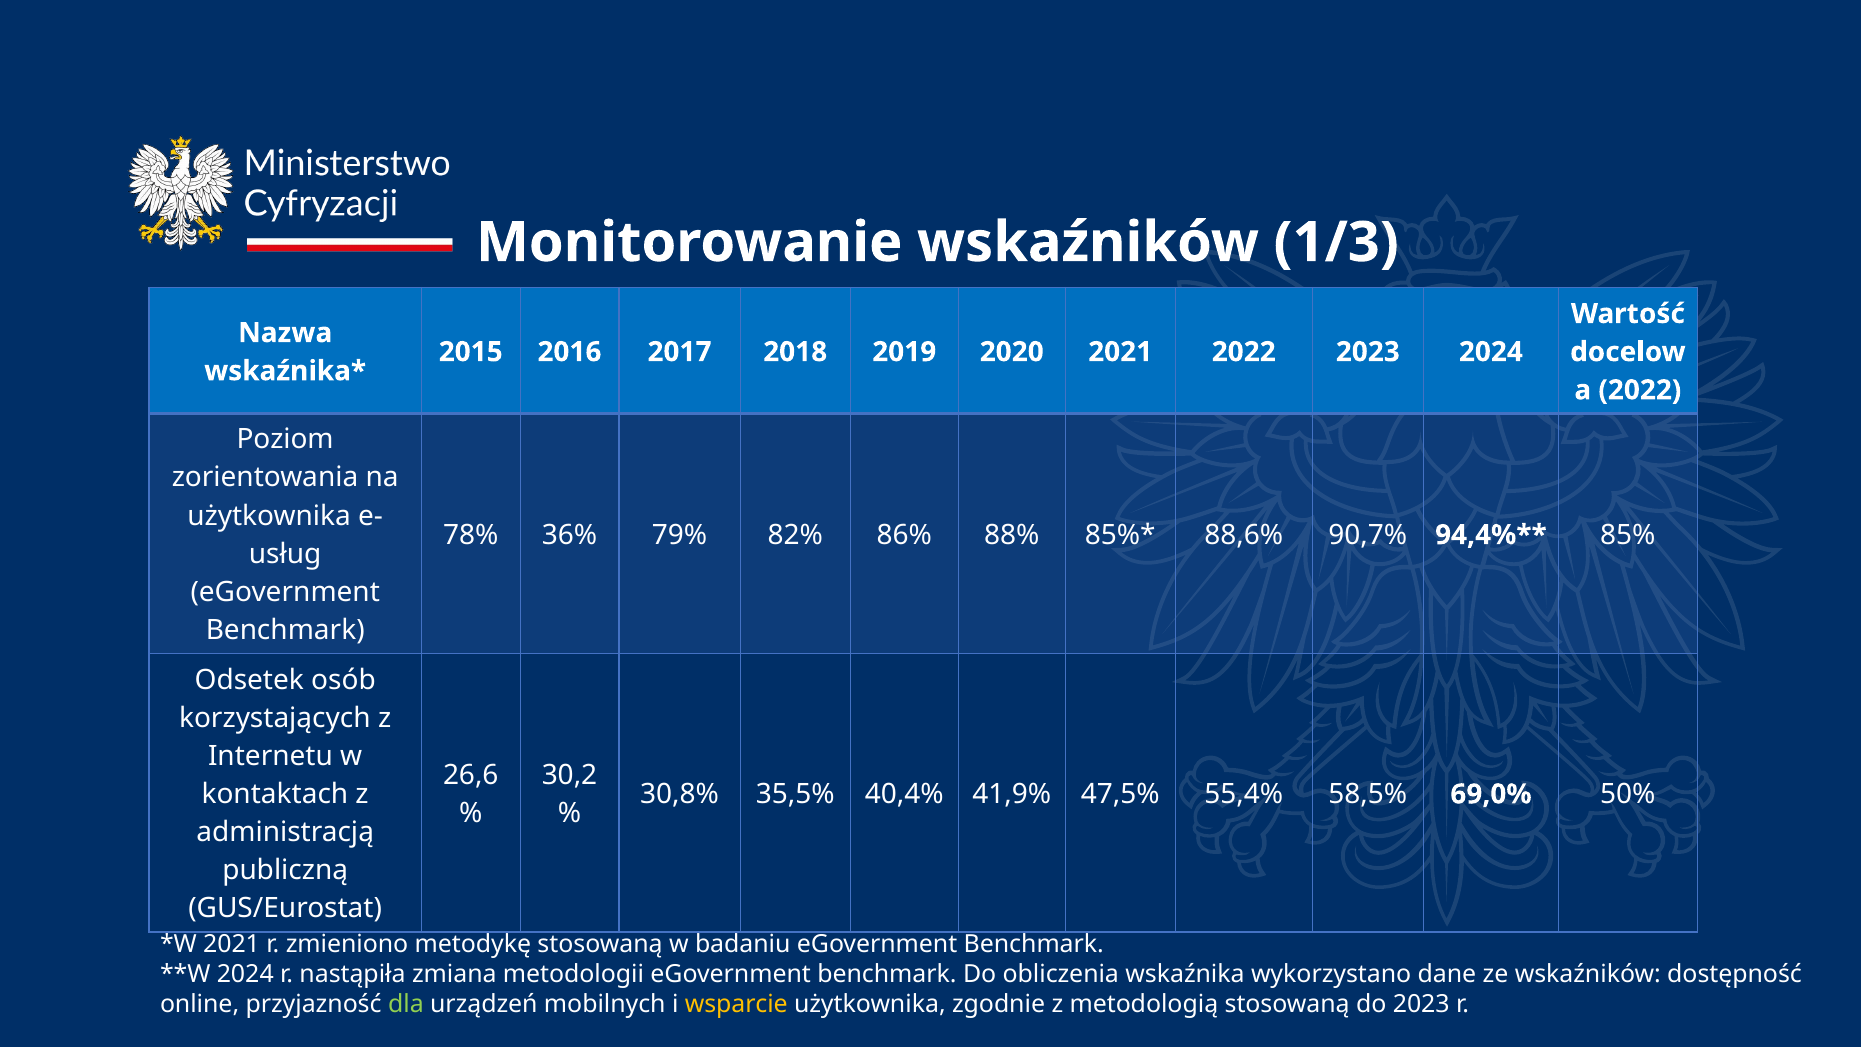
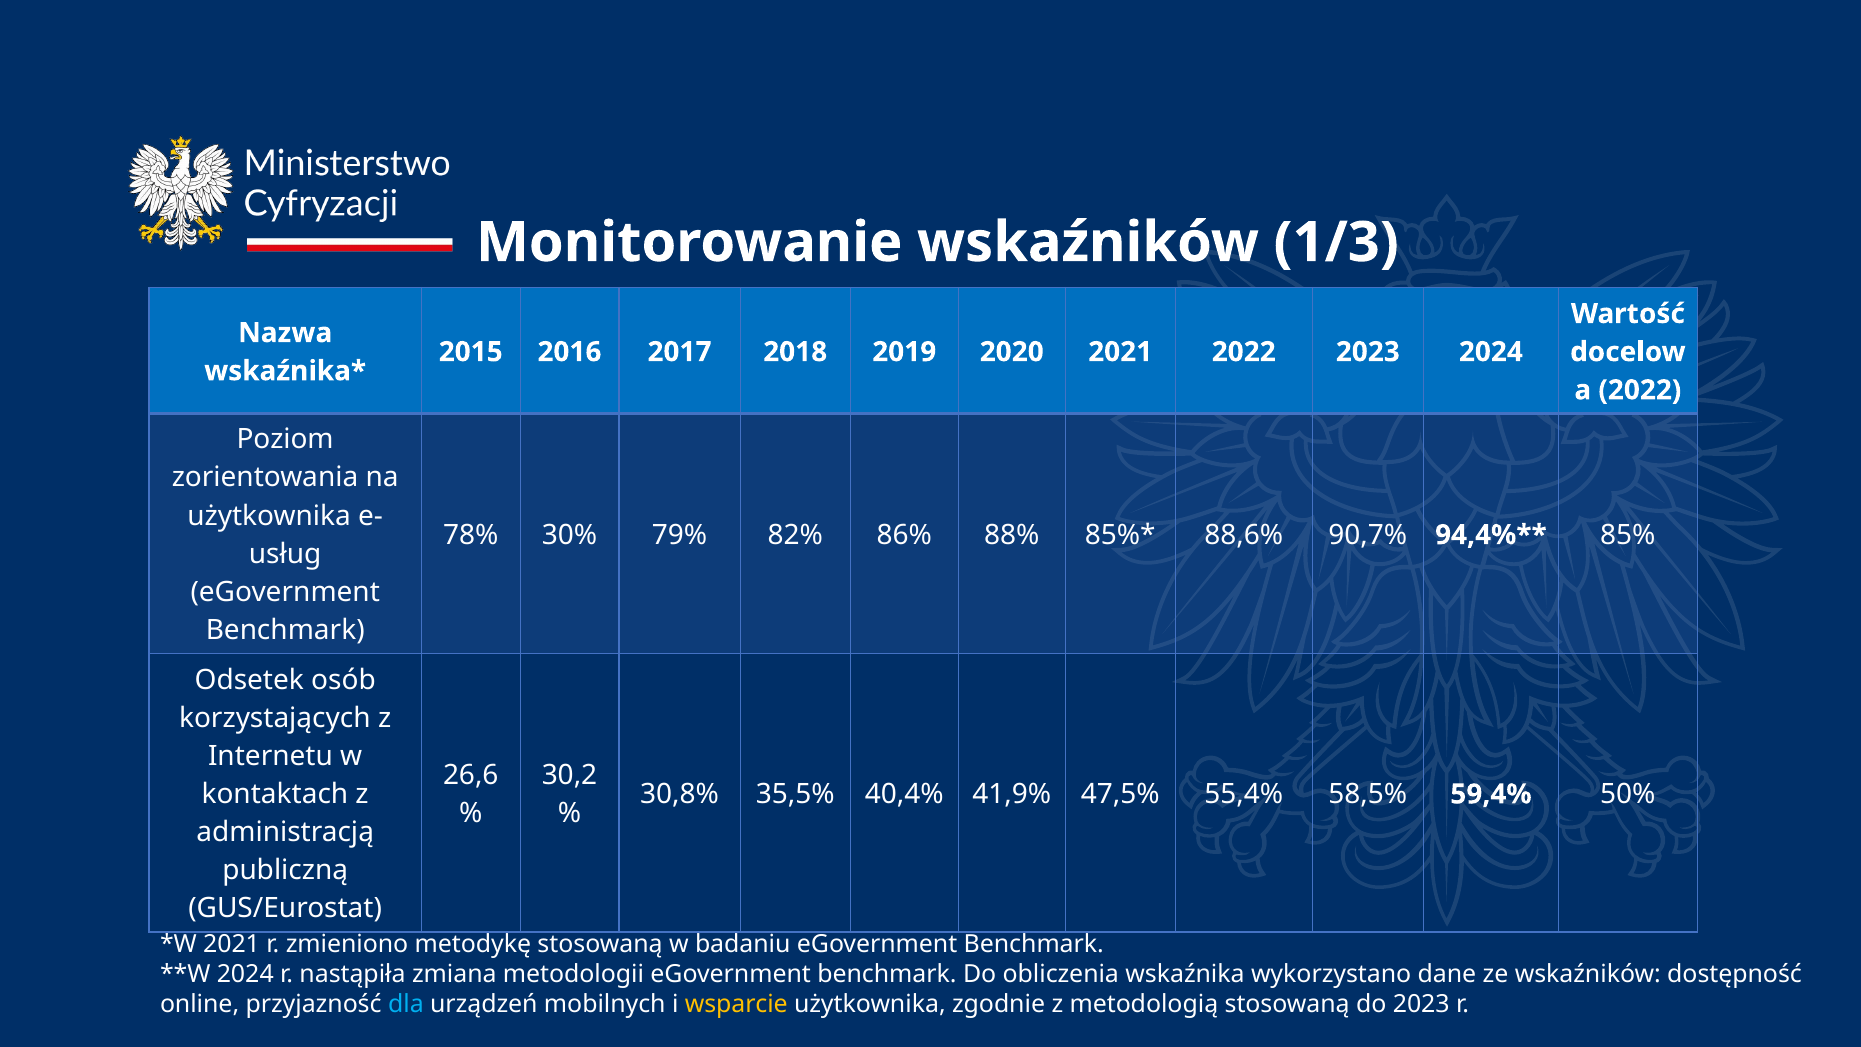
36%: 36% -> 30%
69,0%: 69,0% -> 59,4%
dla colour: light green -> light blue
